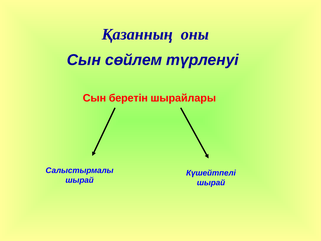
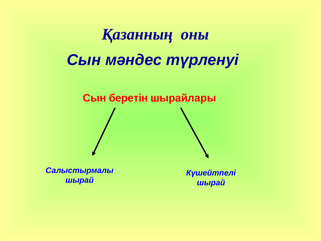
сөйлем: сөйлем -> мәндес
